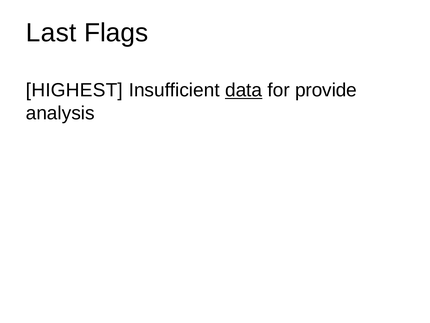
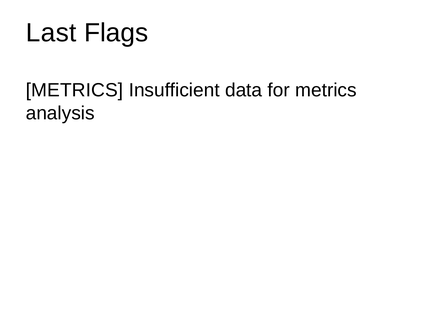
HIGHEST at (74, 90): HIGHEST -> METRICS
data underline: present -> none
for provide: provide -> metrics
